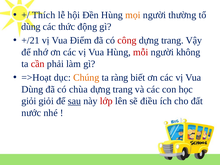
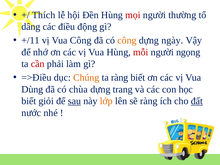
mọi colour: orange -> red
dùng at (31, 27): dùng -> dâng
thức: thức -> điều
+/21: +/21 -> +/11
Vua Điểm: Điểm -> Công
công at (127, 40) colour: red -> orange
trang at (172, 40): trang -> ngày
không: không -> ngọng
=>Hoạt: =>Hoạt -> =>Điều
giỏi at (29, 101): giỏi -> biết
lớp colour: red -> orange
sẽ điều: điều -> ràng
đất underline: none -> present
